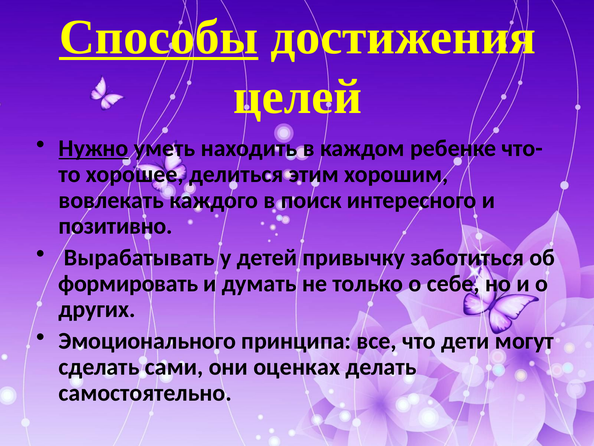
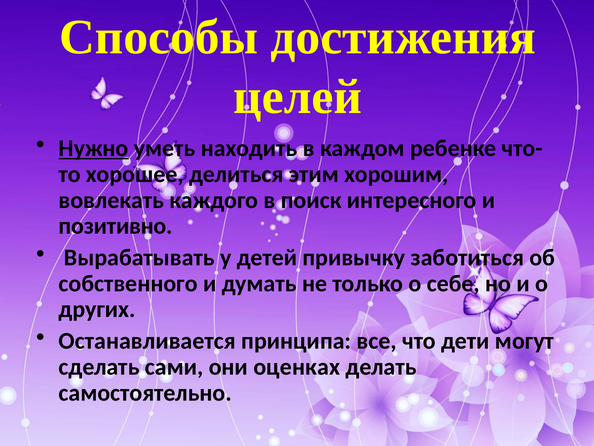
Способы underline: present -> none
формировать: формировать -> собственного
Эмоционального: Эмоционального -> Останавливается
